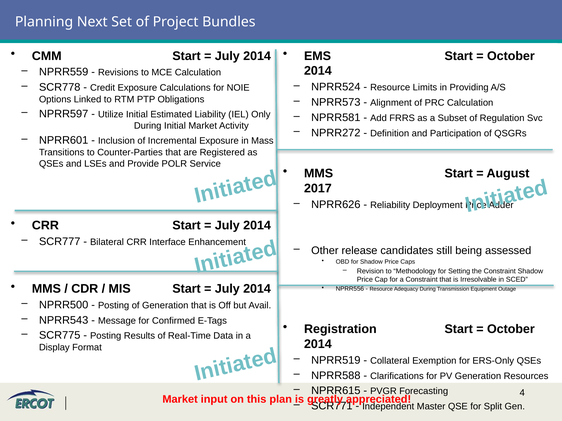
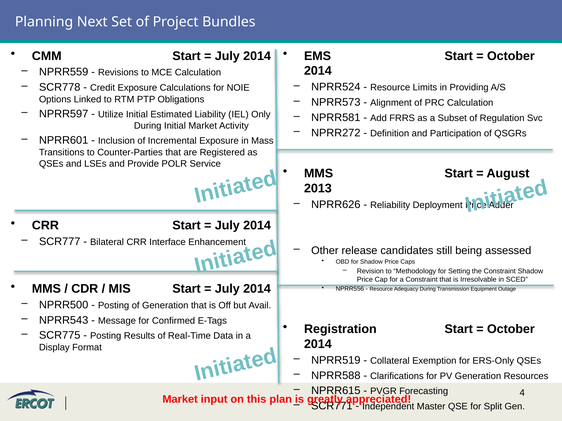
2017: 2017 -> 2013
